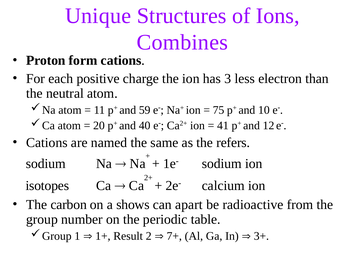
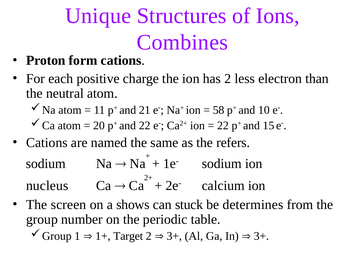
has 3: 3 -> 2
59: 59 -> 21
75: 75 -> 58
and 40: 40 -> 22
41 at (223, 125): 41 -> 22
12: 12 -> 15
isotopes: isotopes -> nucleus
carbon: carbon -> screen
apart: apart -> stuck
radioactive: radioactive -> determines
Result: Result -> Target
7+ at (174, 236): 7+ -> 3+
